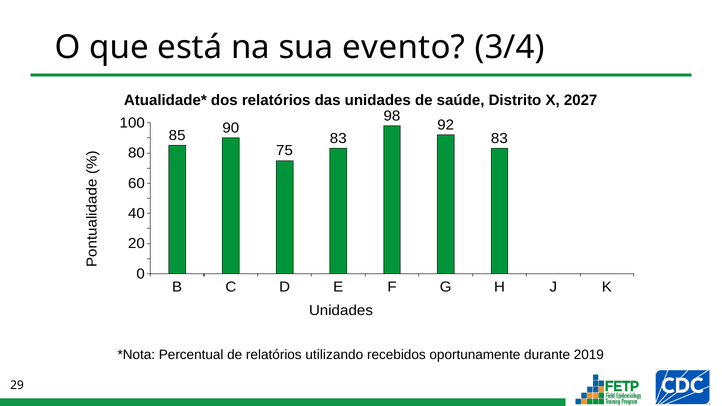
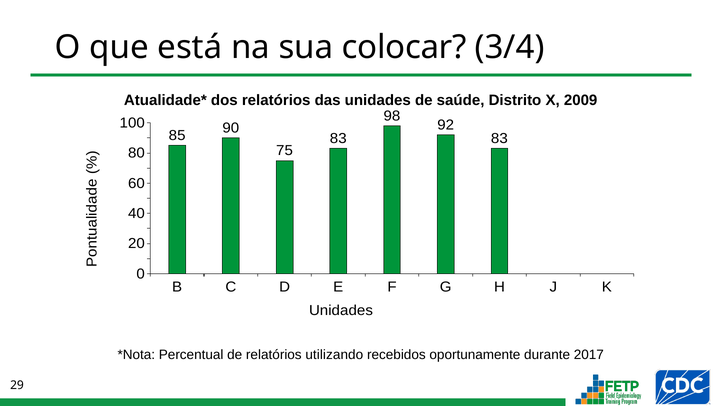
evento: evento -> colocar
2027: 2027 -> 2009
2019: 2019 -> 2017
